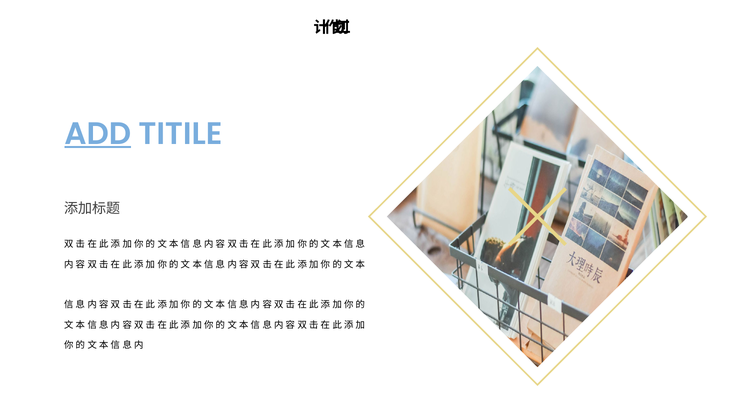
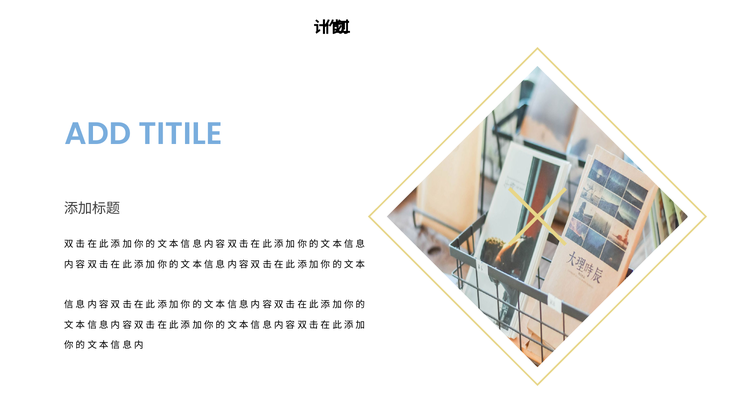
ADD underline: present -> none
